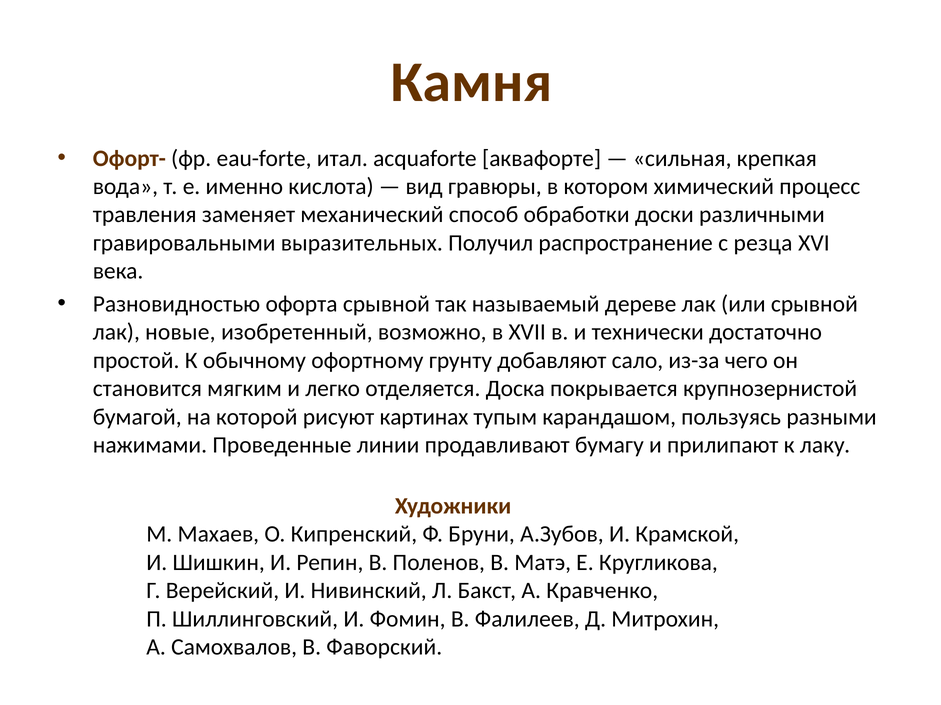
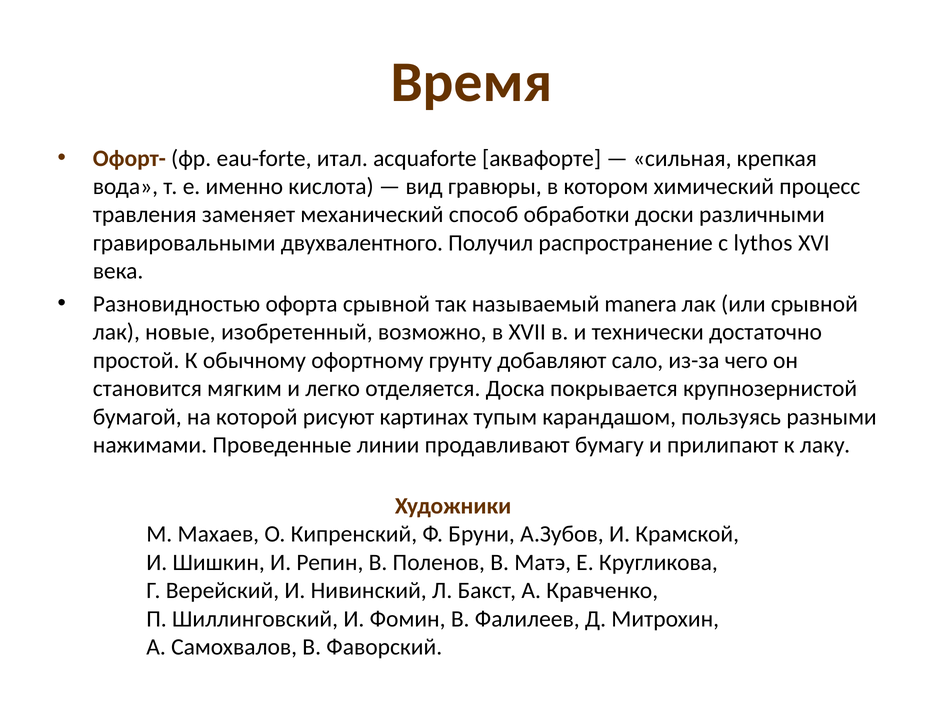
Камня: Камня -> Время
выразительных: выразительных -> двухвалентного
резца: резца -> lythos
дереве: дереве -> manera
